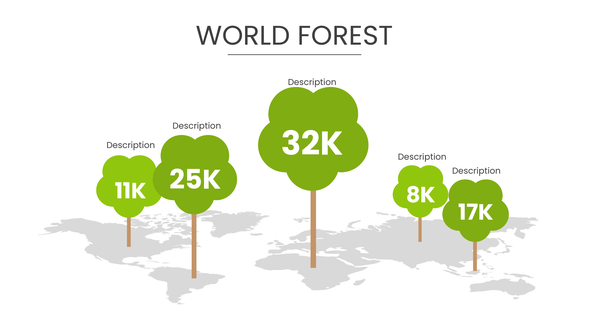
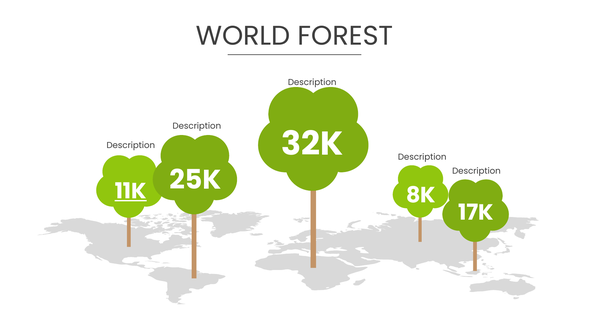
11K underline: none -> present
